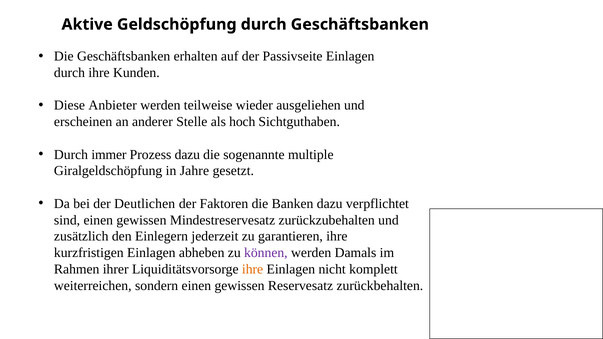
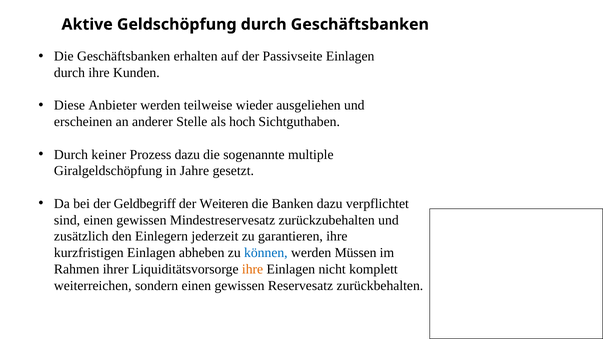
immer: immer -> keiner
Deutlichen: Deutlichen -> Geldbegriff
Faktoren: Faktoren -> Weiteren
können colour: purple -> blue
Damals: Damals -> Müssen
